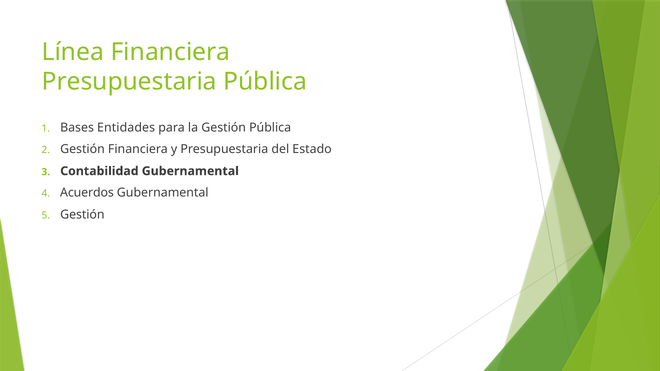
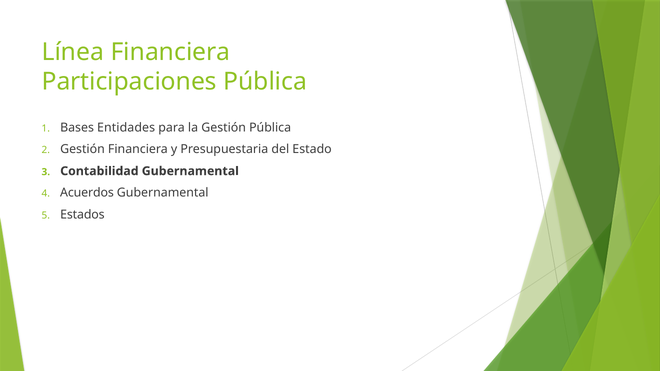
Presupuestaria at (129, 82): Presupuestaria -> Participaciones
Gestión at (82, 215): Gestión -> Estados
